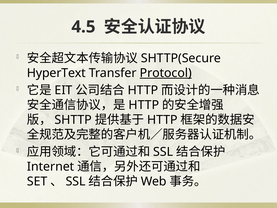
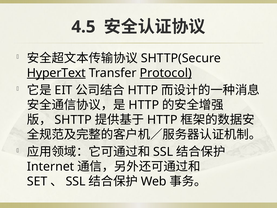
HyperText underline: none -> present
